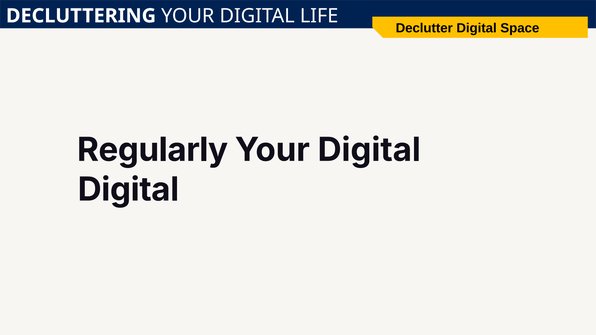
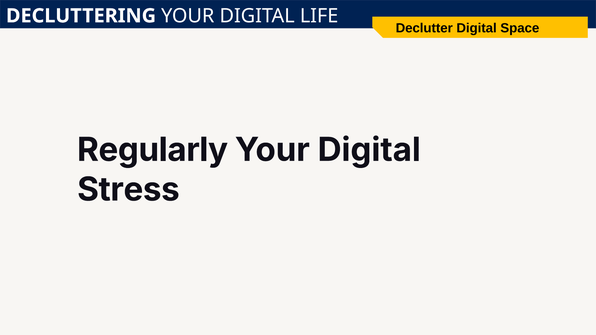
Digital at (128, 190): Digital -> Stress
